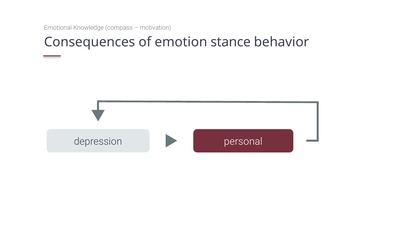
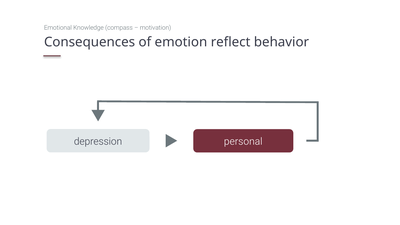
stance: stance -> reflect
